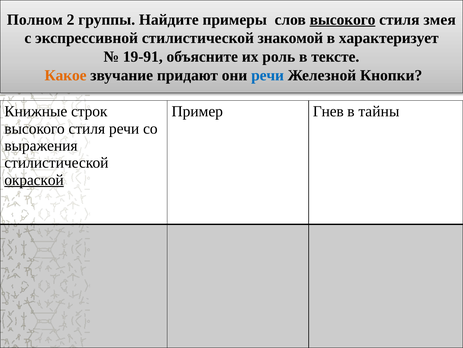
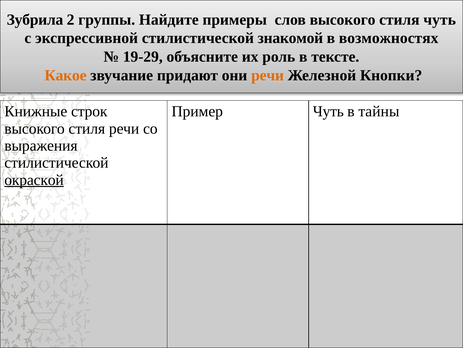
Полном: Полном -> Зубрила
высокого at (343, 20) underline: present -> none
стиля змея: змея -> чуть
характеризует: характеризует -> возможностях
19-91: 19-91 -> 19-29
речи at (268, 75) colour: blue -> orange
Пример Гнев: Гнев -> Чуть
